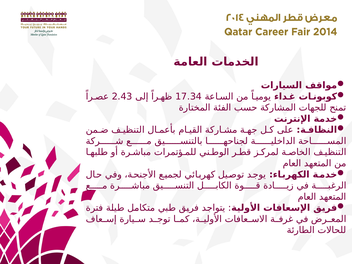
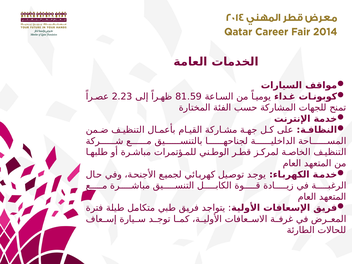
2.43: 2.43 -> 2.23
17.34: 17.34 -> 81.59
